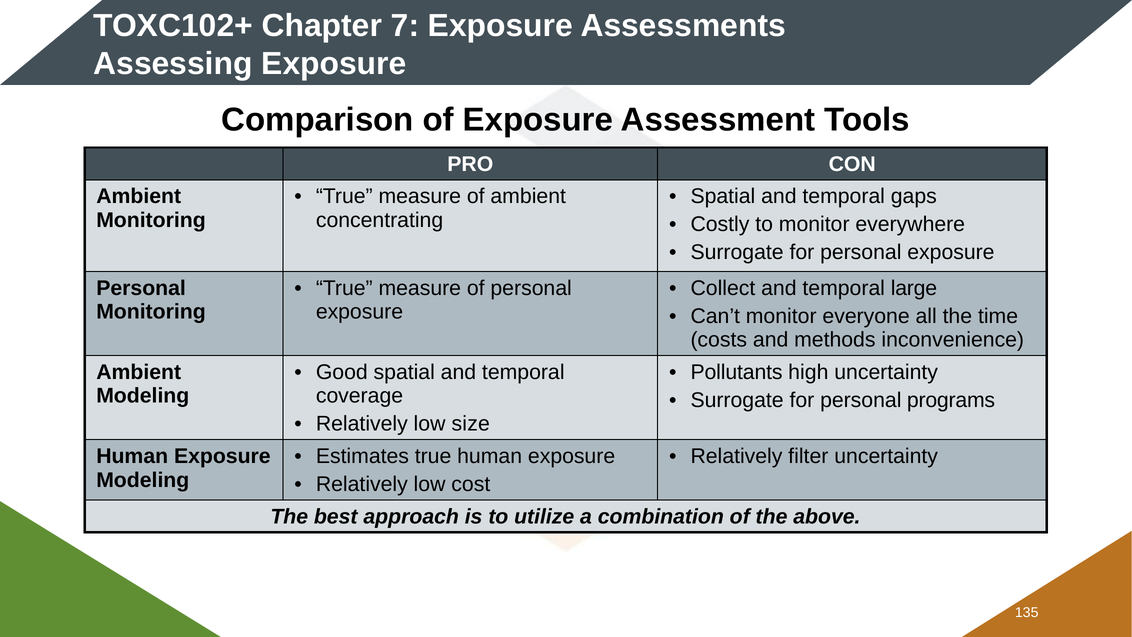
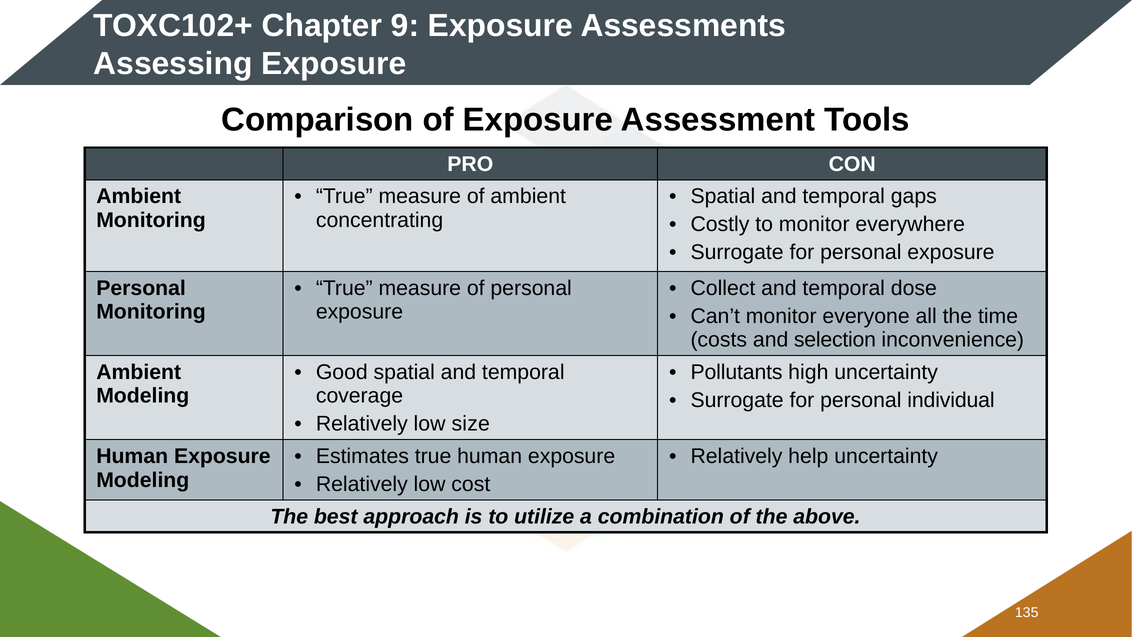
7: 7 -> 9
large: large -> dose
methods: methods -> selection
programs: programs -> individual
filter: filter -> help
